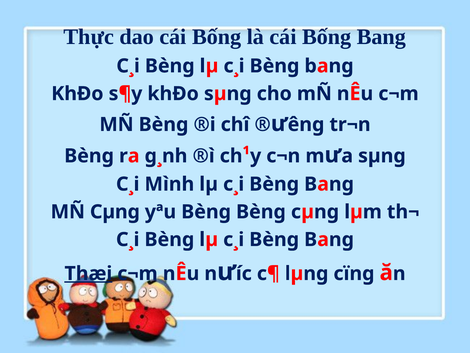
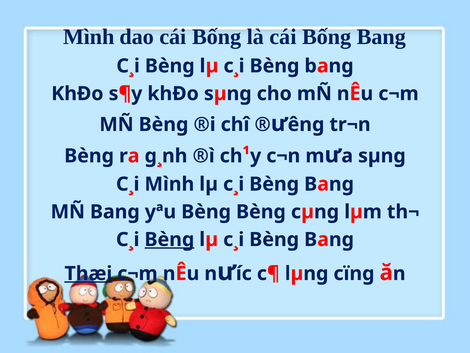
Thực at (89, 37): Thực -> Mình
MÑ Cµng: Cµng -> Bang
Bèng at (169, 239) underline: none -> present
